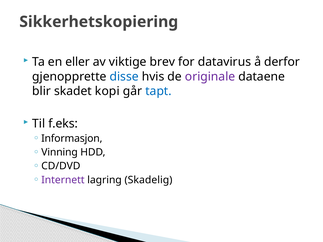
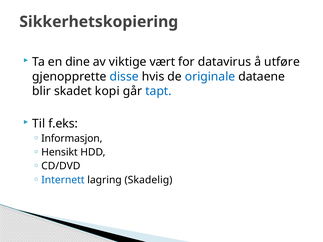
eller: eller -> dine
brev: brev -> vært
derfor: derfor -> utføre
originale colour: purple -> blue
Vinning: Vinning -> Hensikt
Internett colour: purple -> blue
